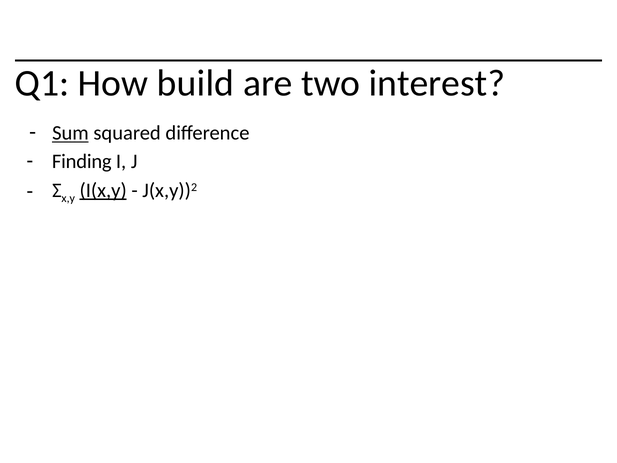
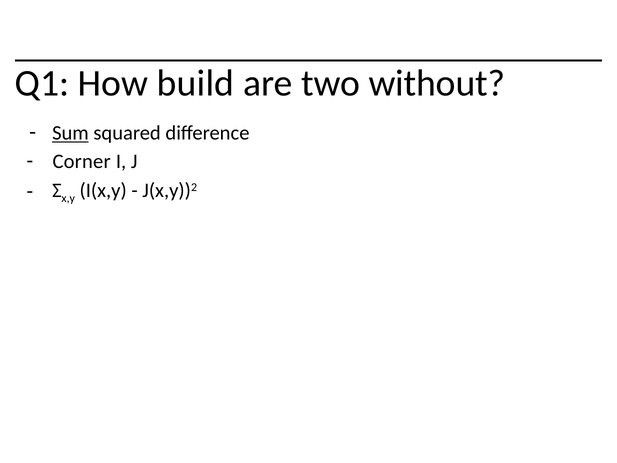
interest: interest -> without
Finding: Finding -> Corner
I(x,y underline: present -> none
